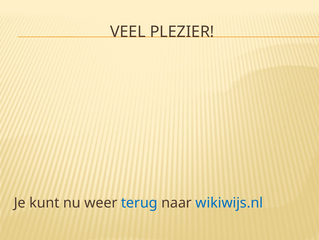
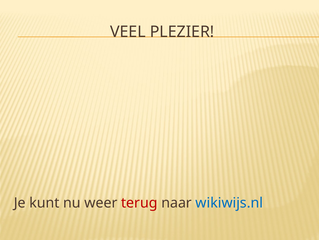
terug colour: blue -> red
